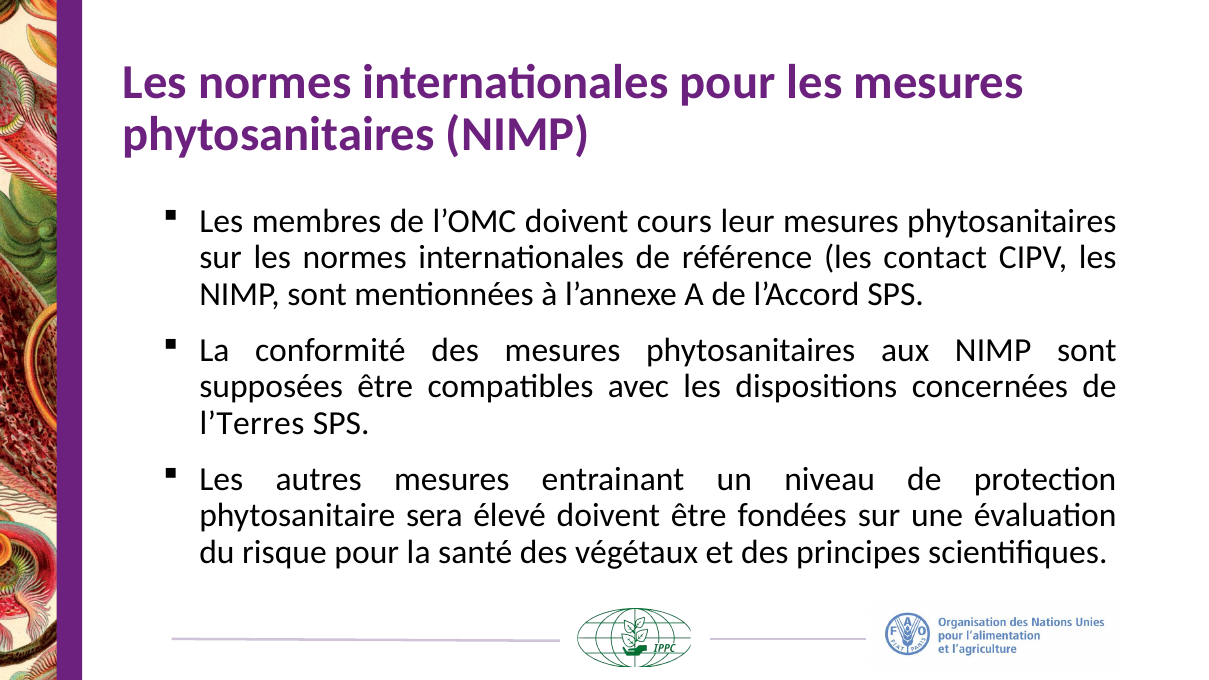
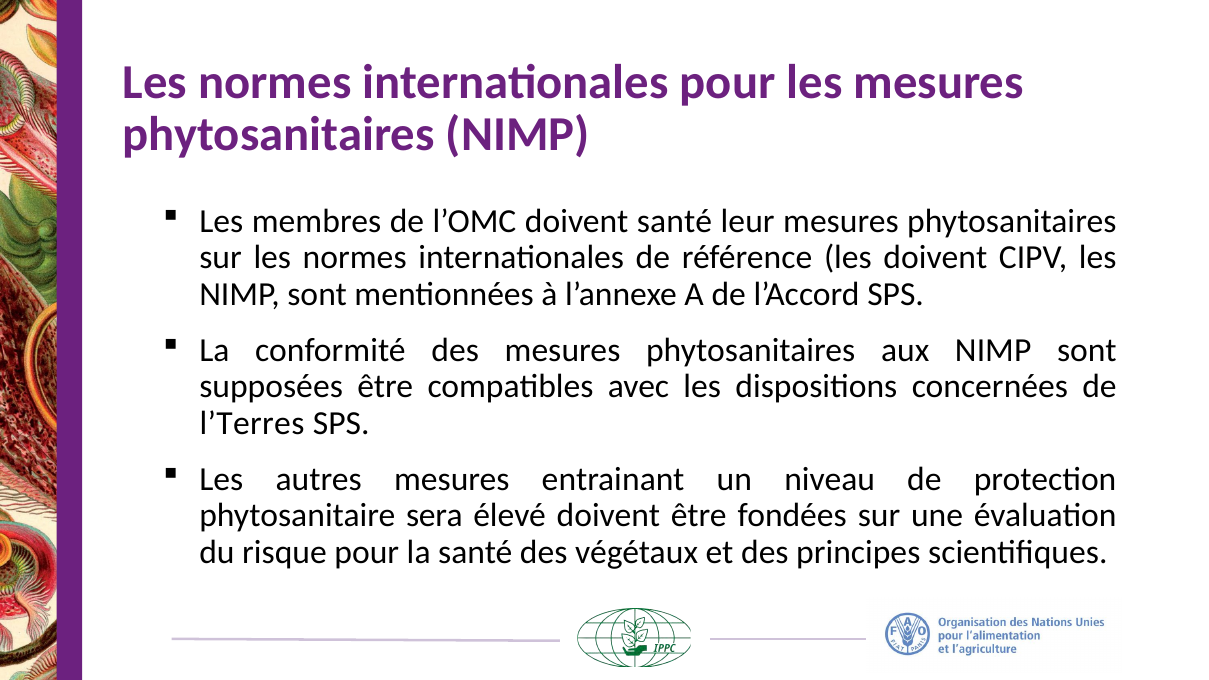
doivent cours: cours -> santé
les contact: contact -> doivent
